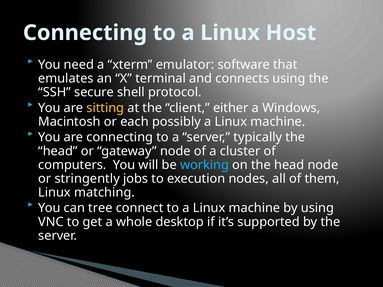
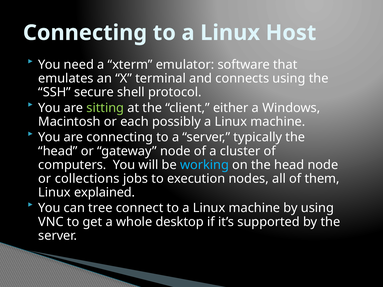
sitting colour: yellow -> light green
stringently: stringently -> collections
matching: matching -> explained
